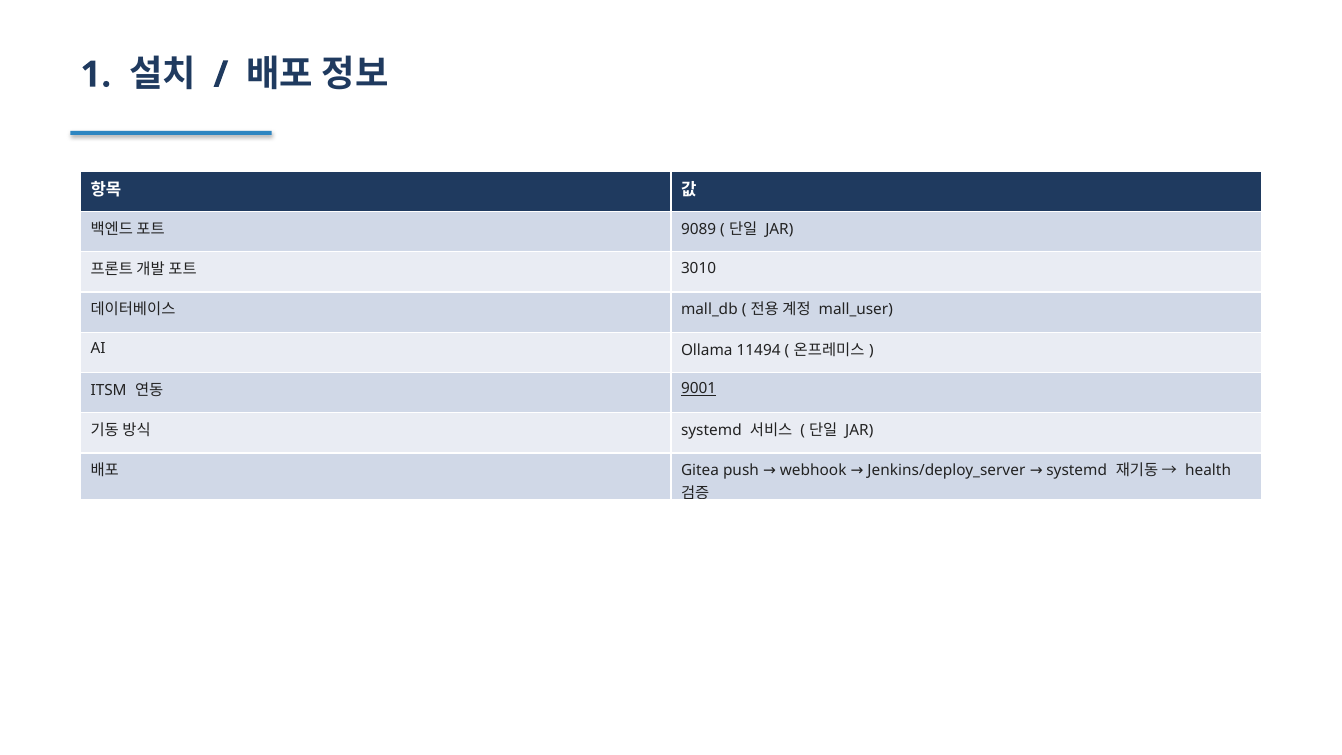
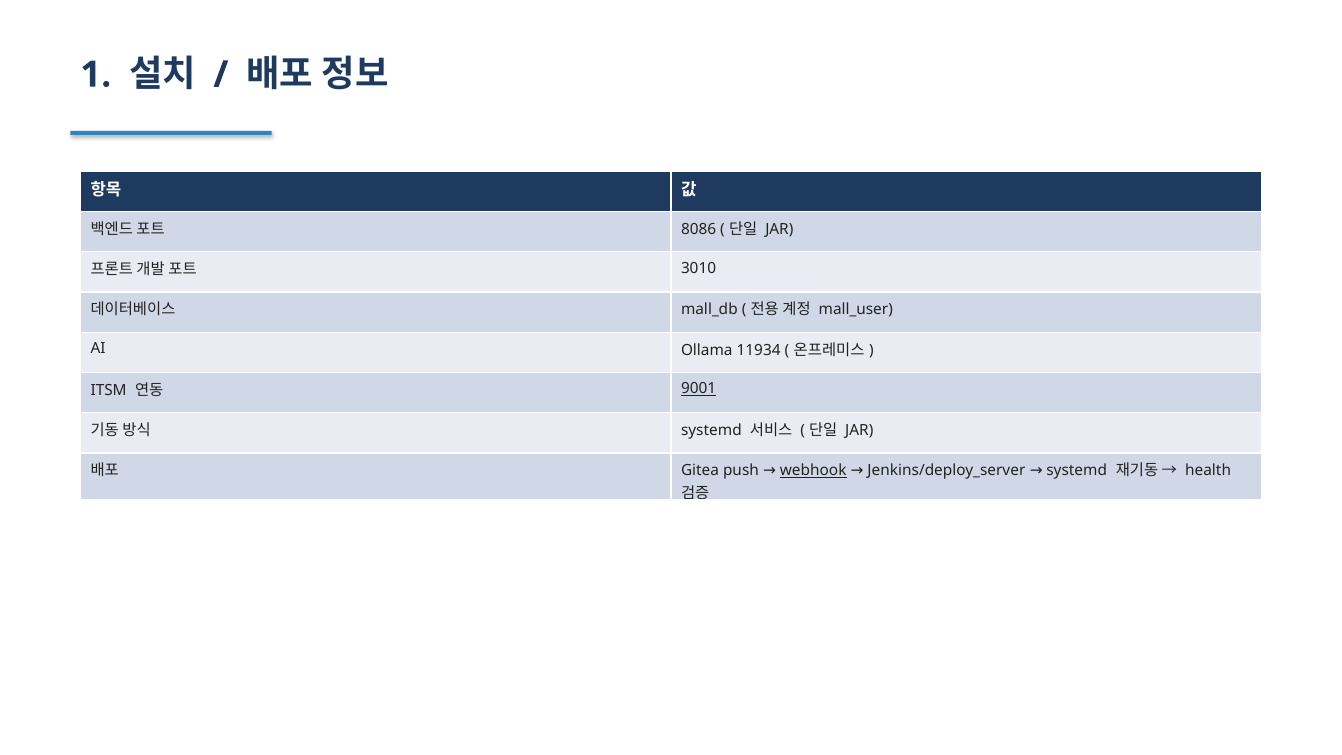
9089: 9089 -> 8086
11494: 11494 -> 11934
webhook underline: none -> present
